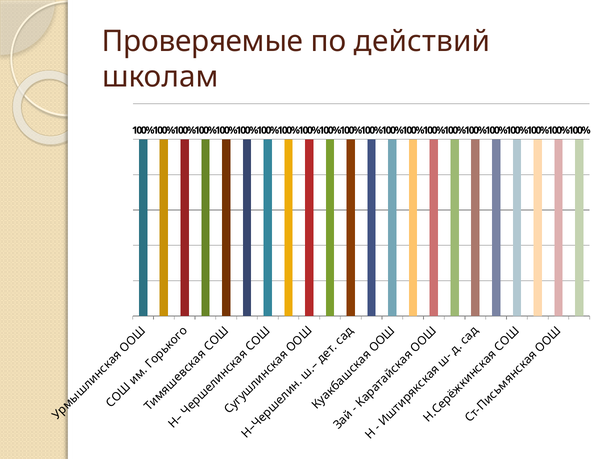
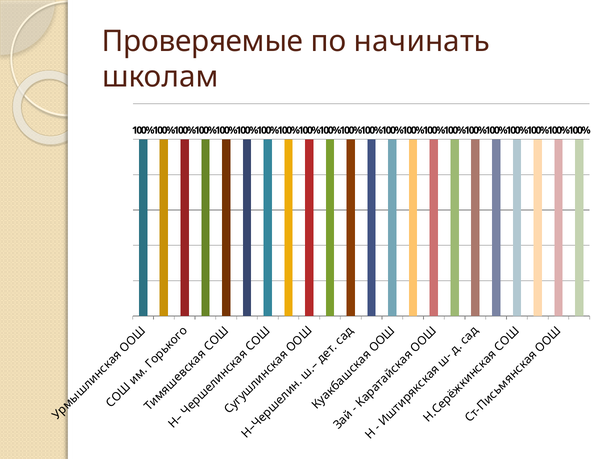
действий: действий -> начинать
